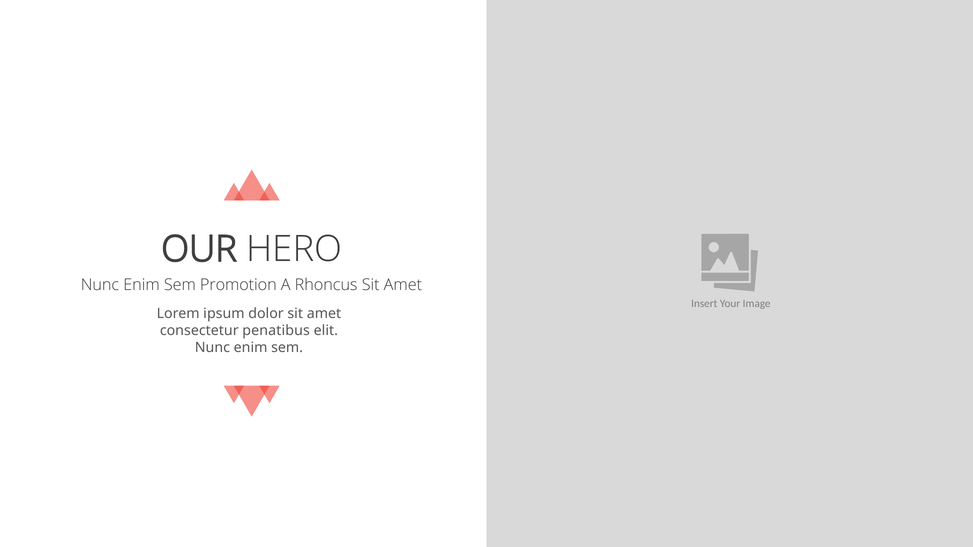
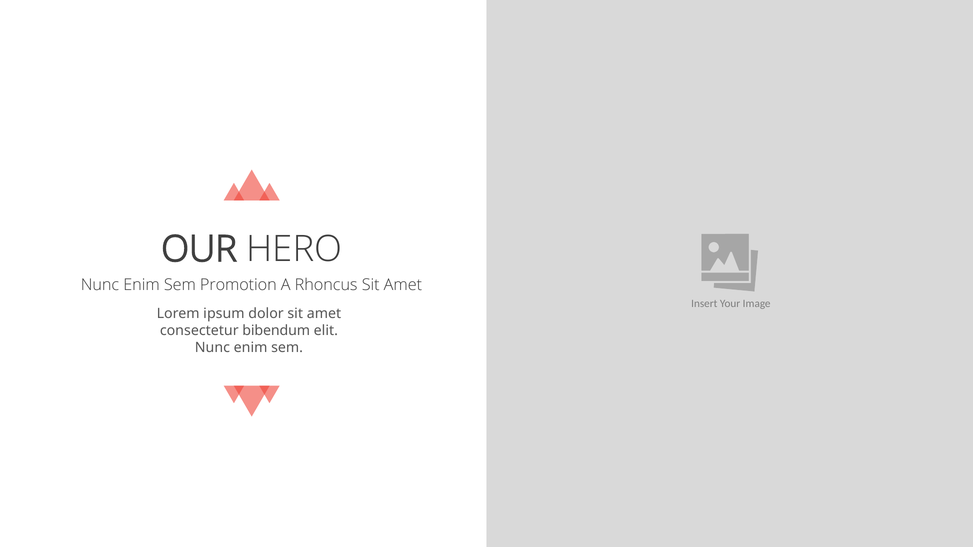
penatibus: penatibus -> bibendum
